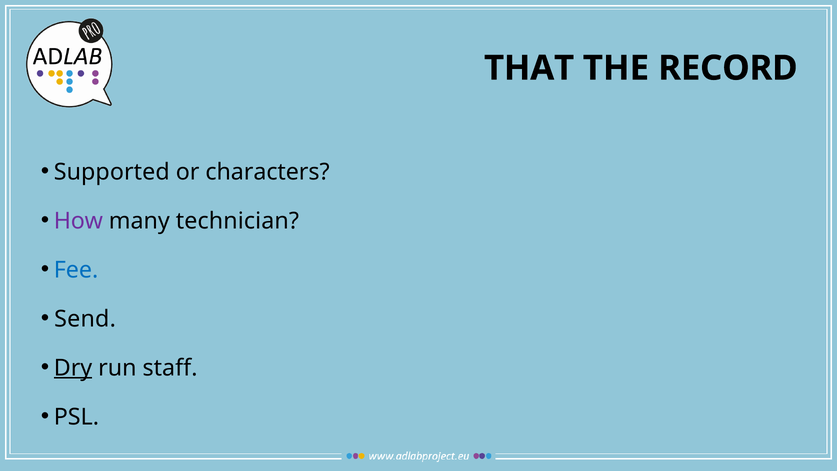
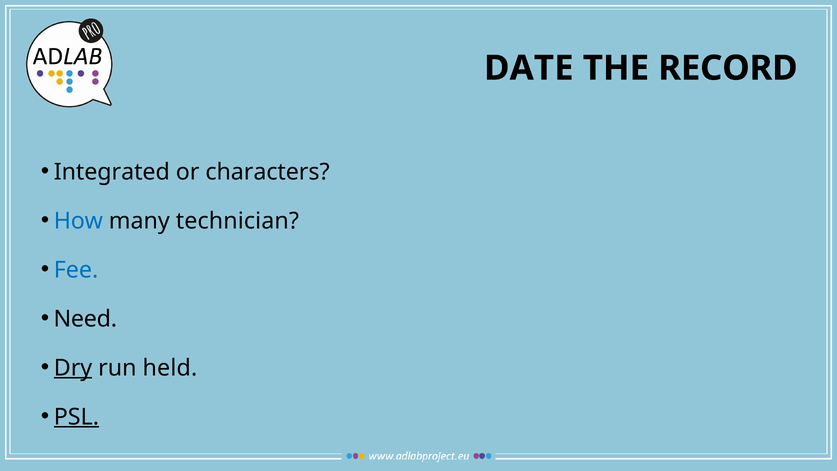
THAT: THAT -> DATE
Supported: Supported -> Integrated
How colour: purple -> blue
Send: Send -> Need
staff: staff -> held
PSL underline: none -> present
